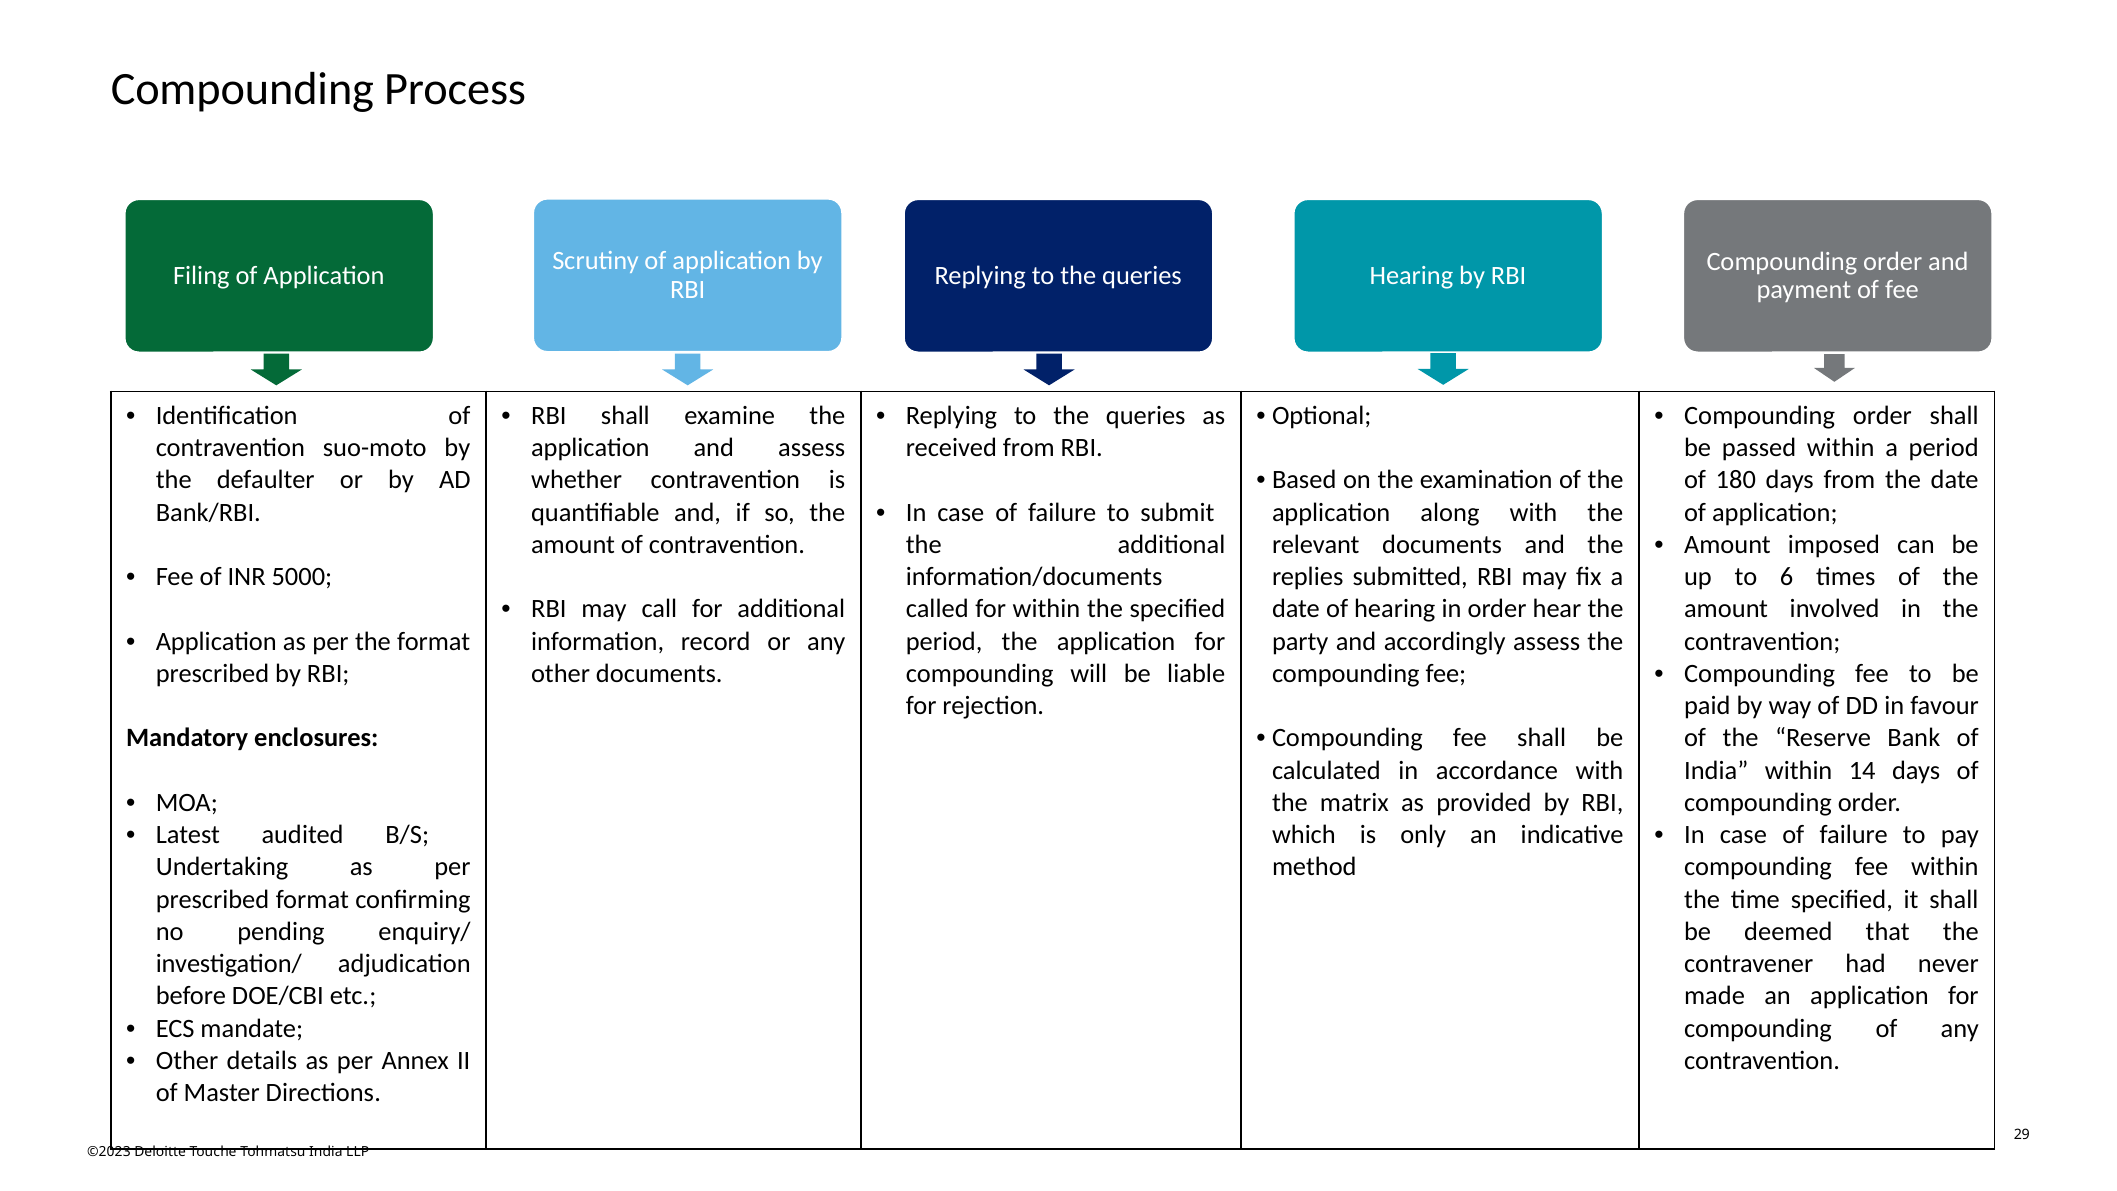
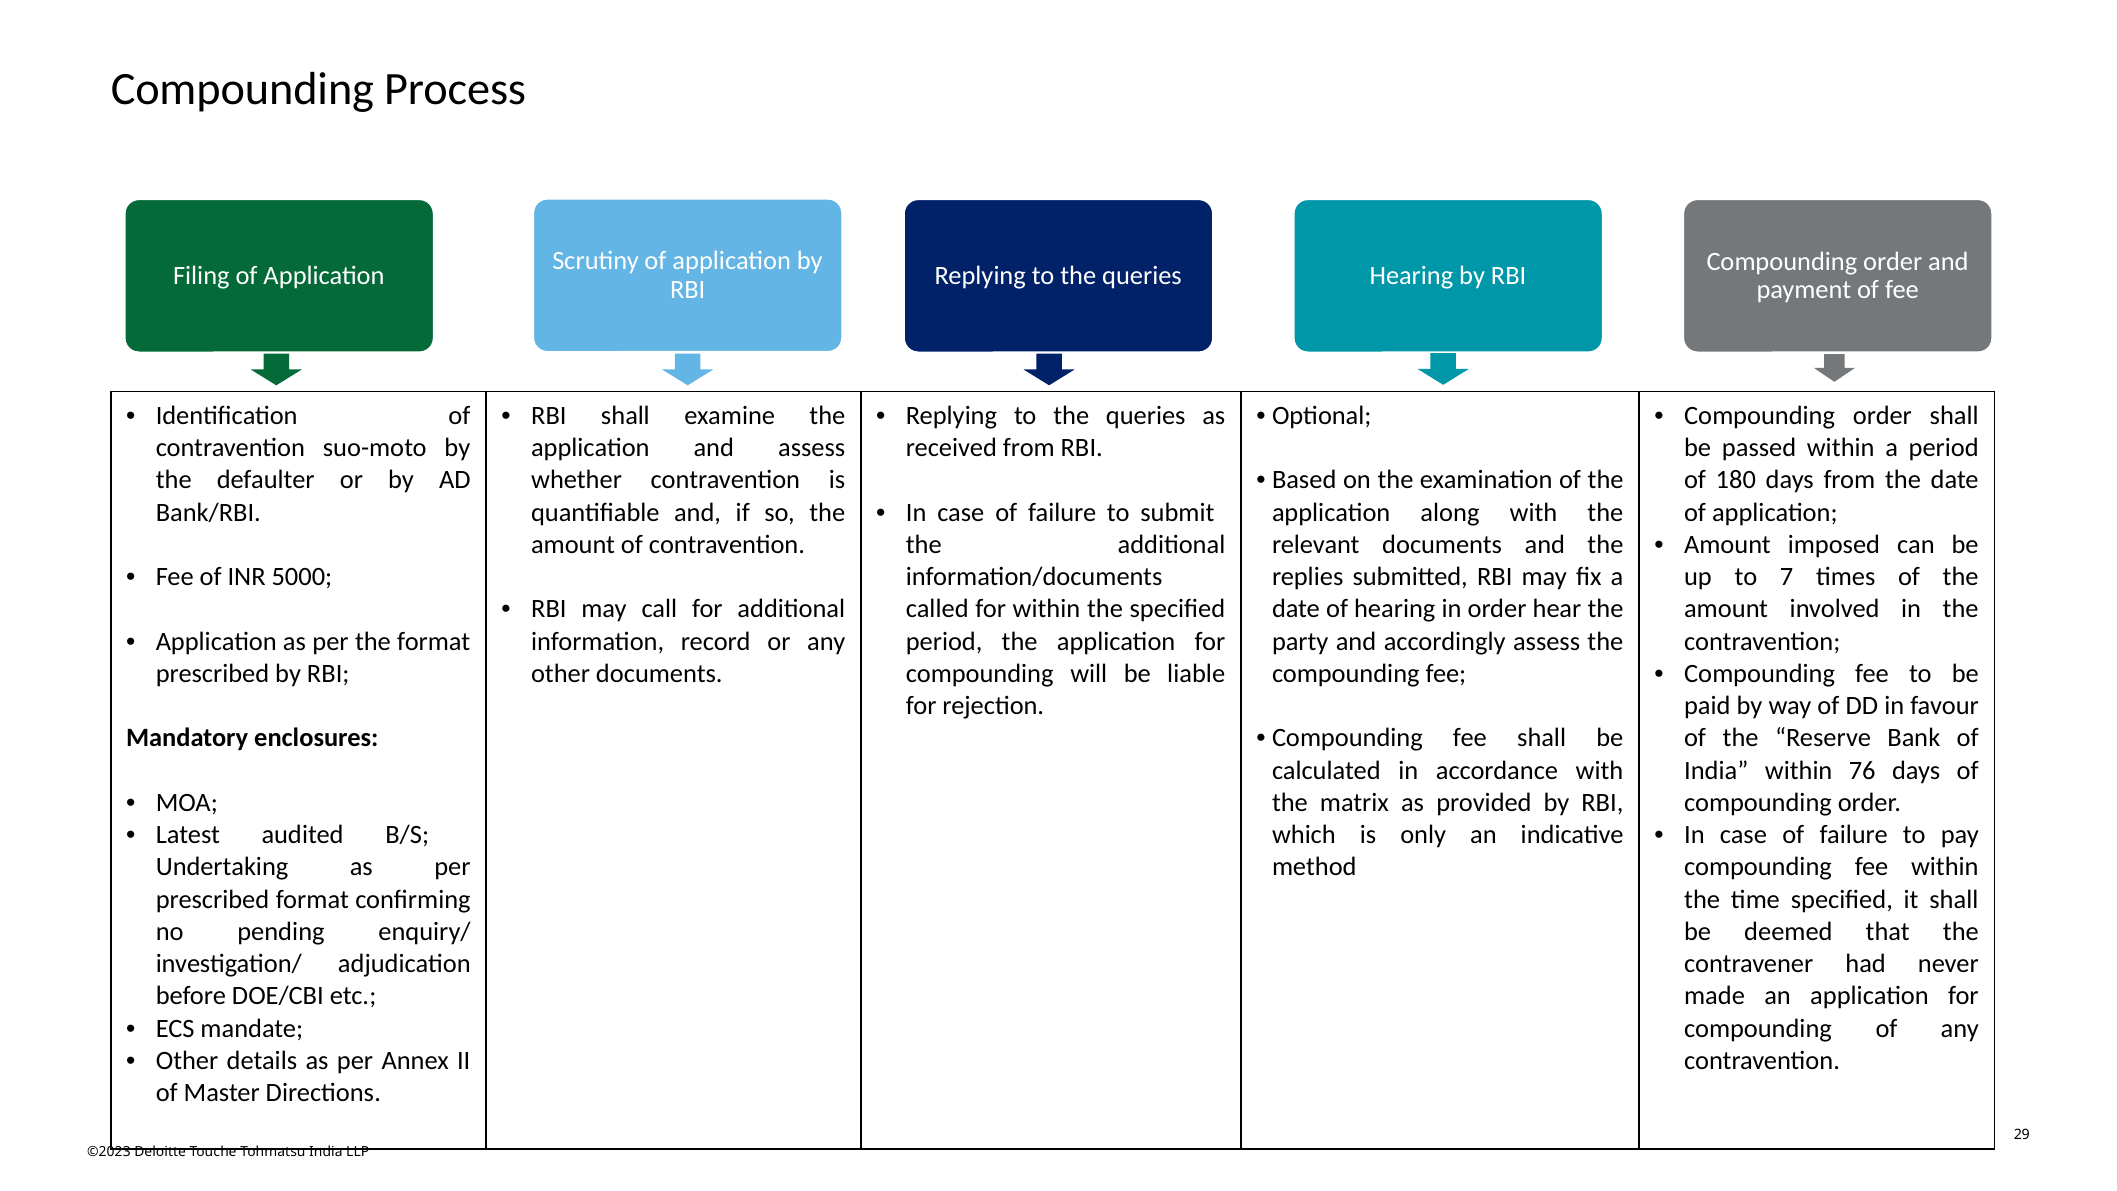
6: 6 -> 7
14: 14 -> 76
